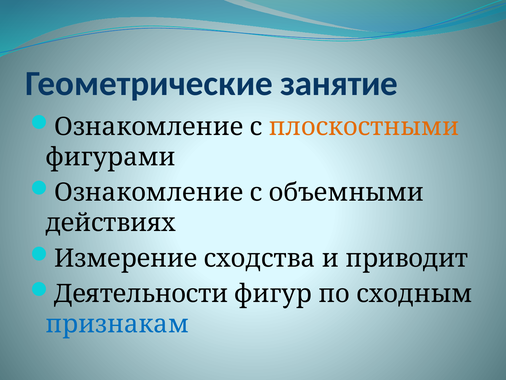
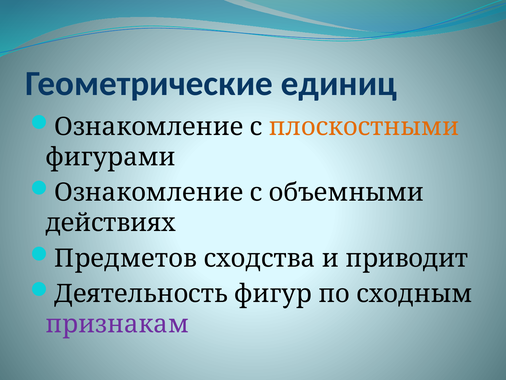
занятие: занятие -> единиц
Измерение: Измерение -> Предметов
Деятельности: Деятельности -> Деятельность
признакам colour: blue -> purple
